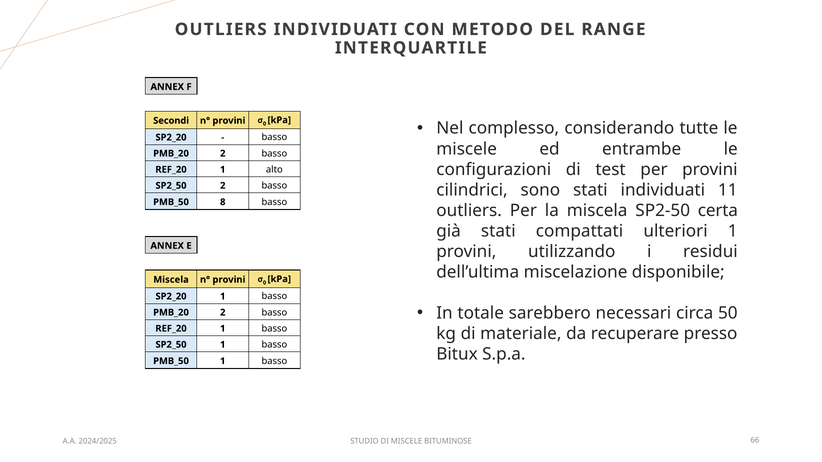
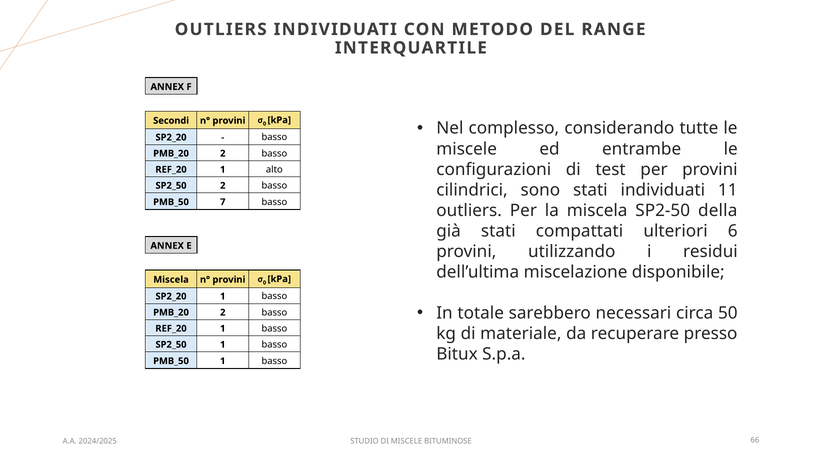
8: 8 -> 7
certa: certa -> della
ulteriori 1: 1 -> 6
